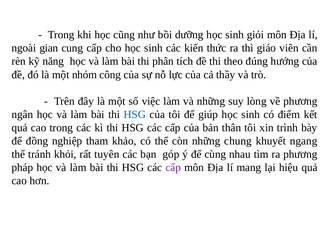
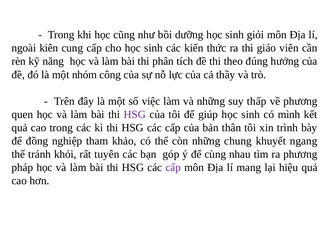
gian: gian -> kiên
lòng: lòng -> thấp
ngân: ngân -> quen
HSG at (135, 114) colour: blue -> purple
điểm: điểm -> mình
